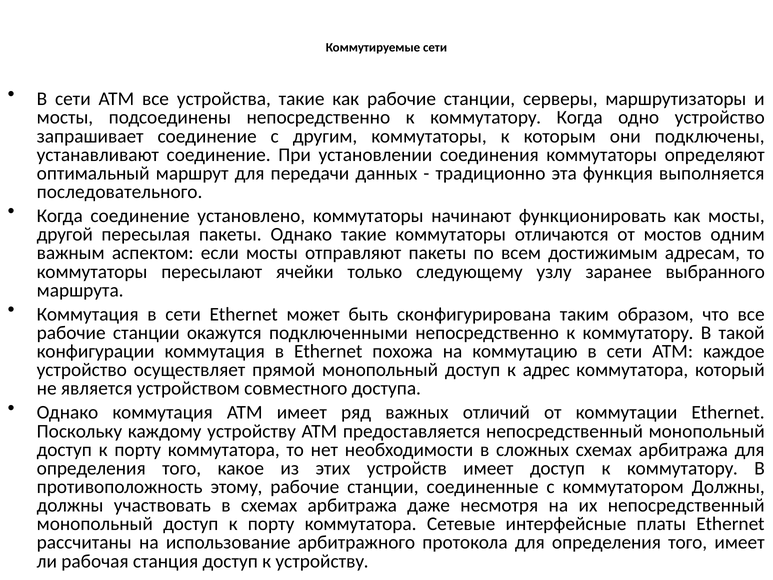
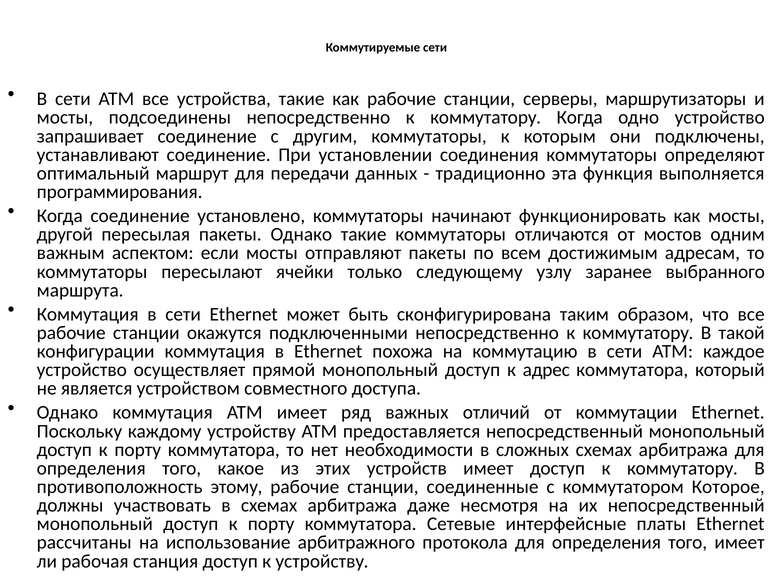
последовательного: последовательного -> программирования
коммутатором Должны: Должны -> Которое
